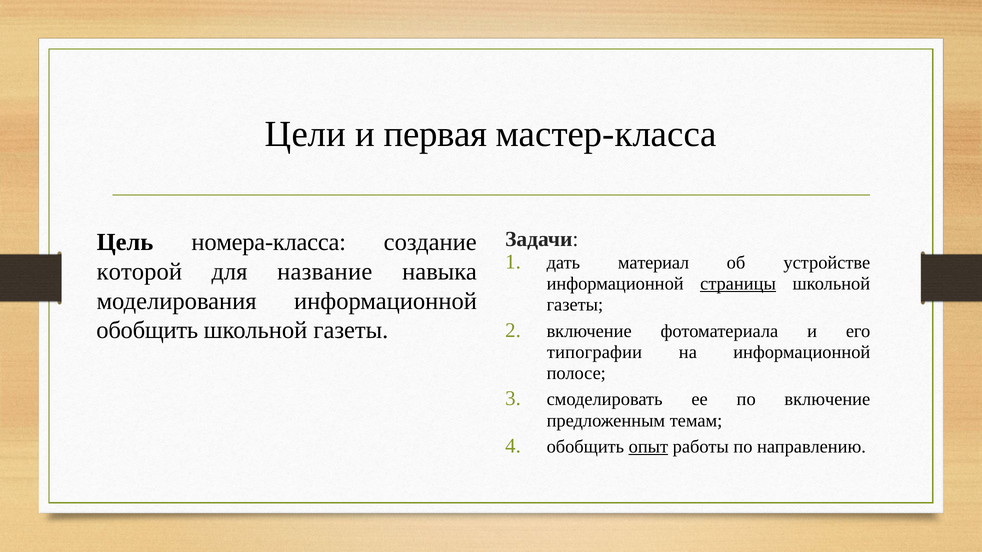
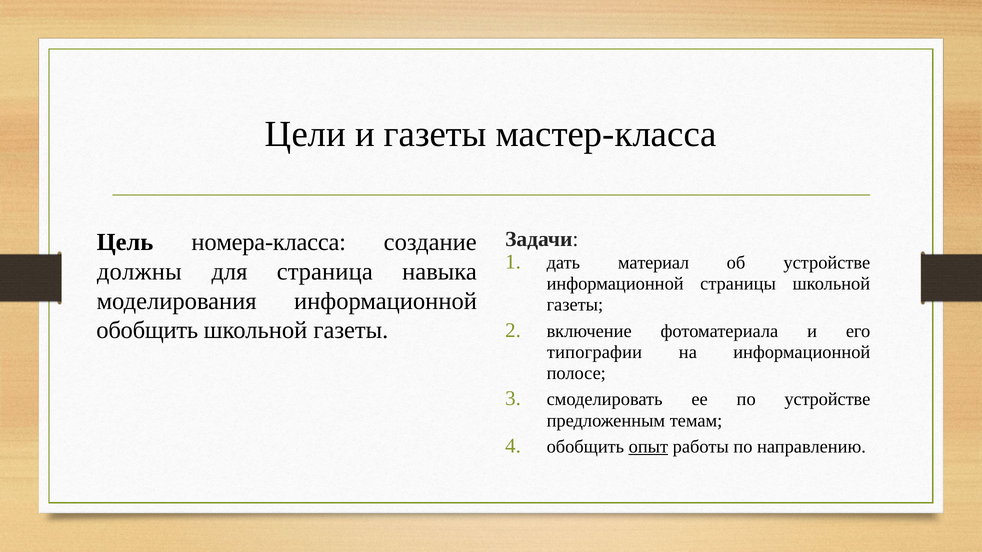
и первая: первая -> газеты
которой: которой -> должны
название: название -> страница
страницы underline: present -> none
по включение: включение -> устройстве
